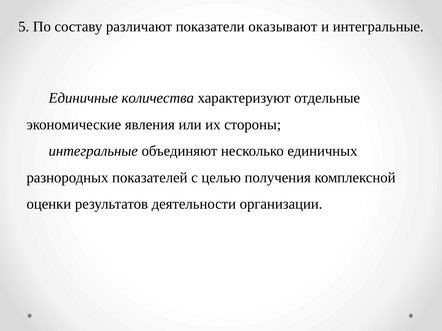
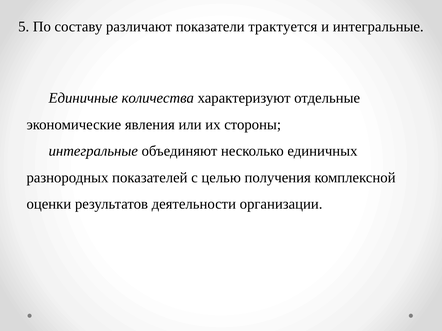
оказывают: оказывают -> трактуется
